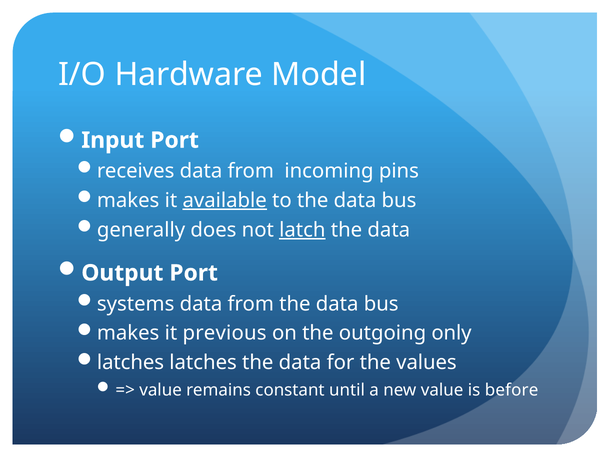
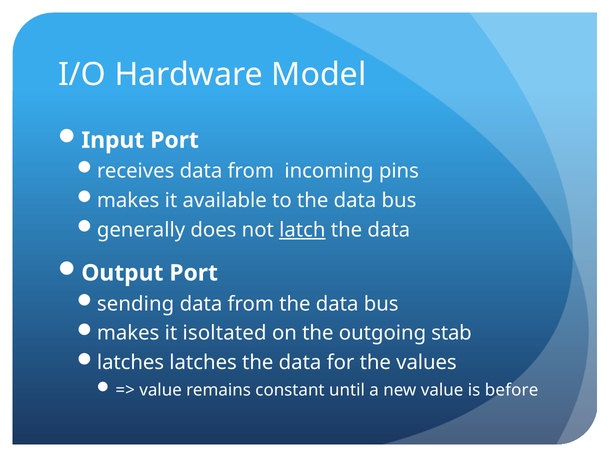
available underline: present -> none
systems: systems -> sending
previous: previous -> isoltated
only: only -> stab
